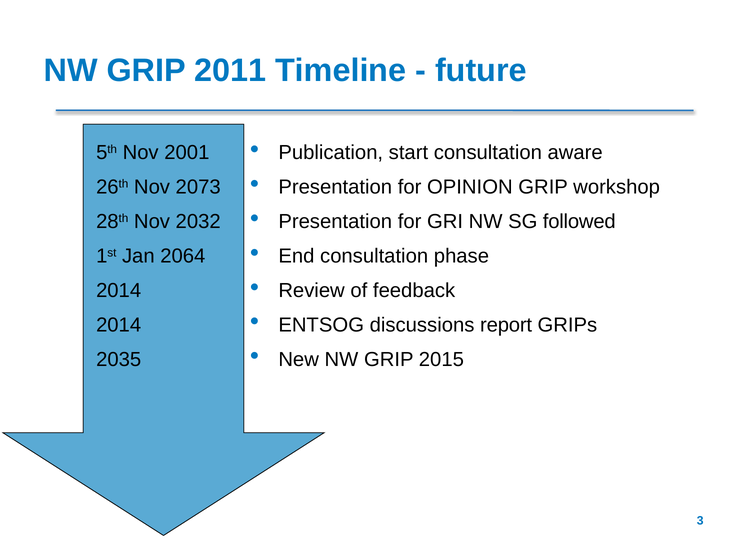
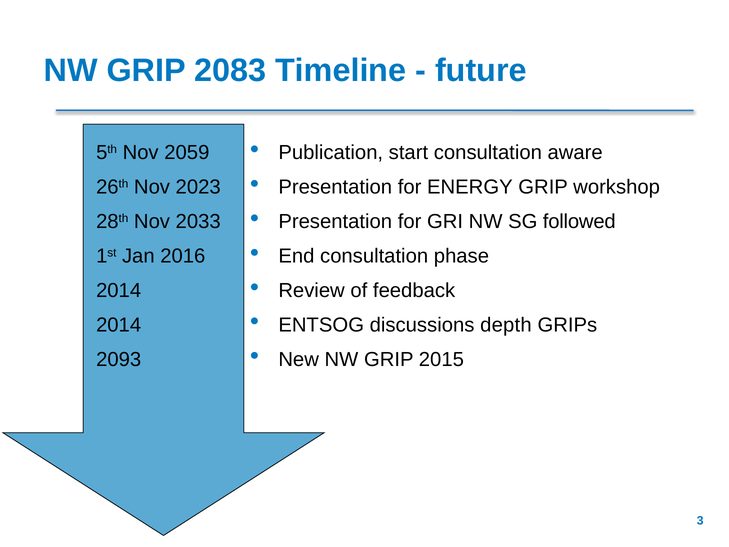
2011: 2011 -> 2083
2001: 2001 -> 2059
OPINION: OPINION -> ENERGY
2073: 2073 -> 2023
2032: 2032 -> 2033
2064: 2064 -> 2016
report: report -> depth
2035: 2035 -> 2093
